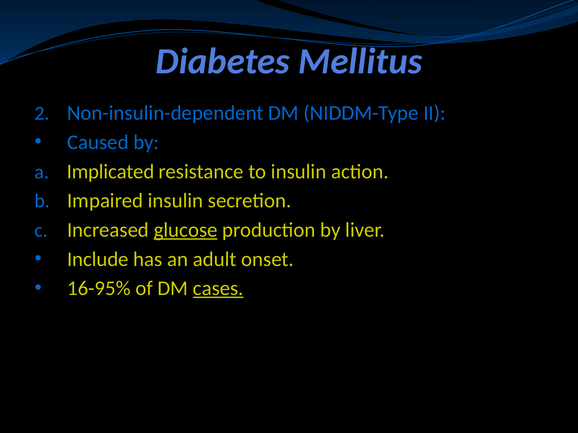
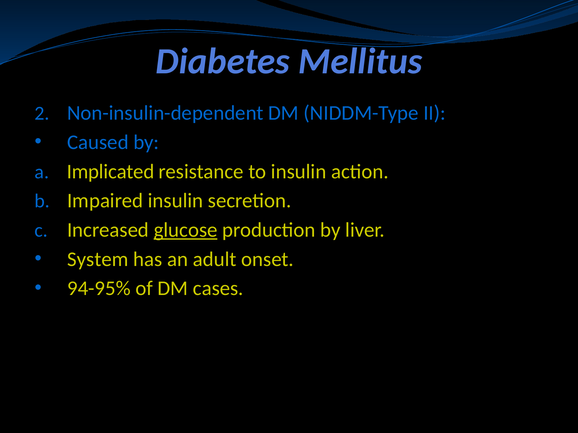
Include: Include -> System
16-95%: 16-95% -> 94-95%
cases underline: present -> none
